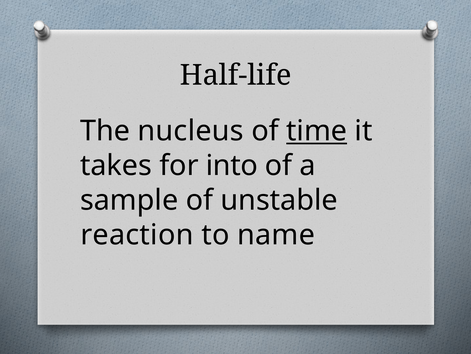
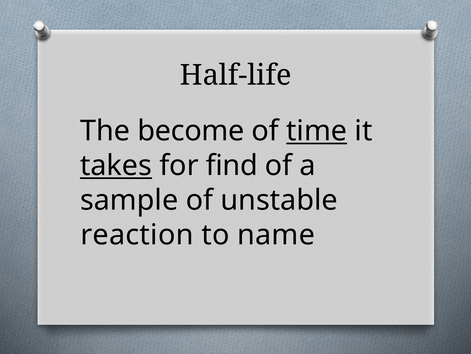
nucleus: nucleus -> become
takes underline: none -> present
into: into -> find
